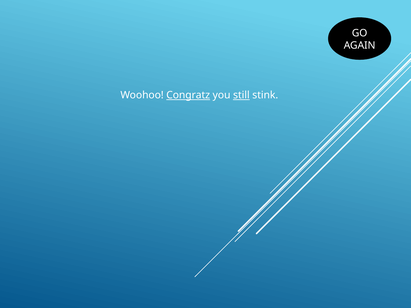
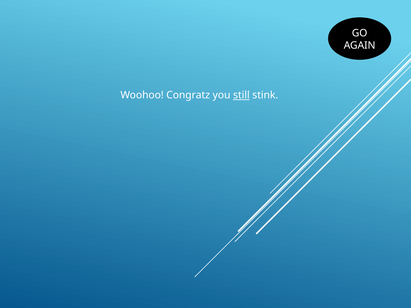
Congratz underline: present -> none
